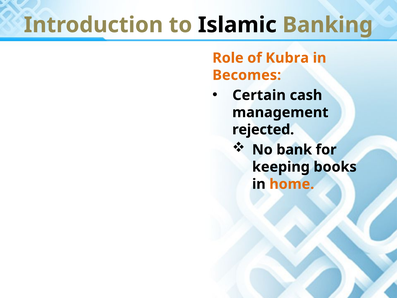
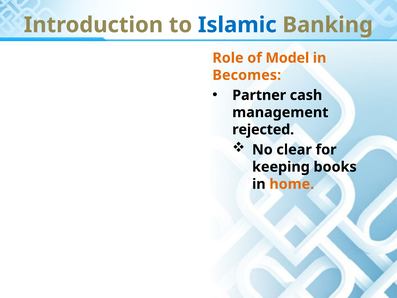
Islamic colour: black -> blue
Kubra: Kubra -> Model
Certain: Certain -> Partner
bank: bank -> clear
